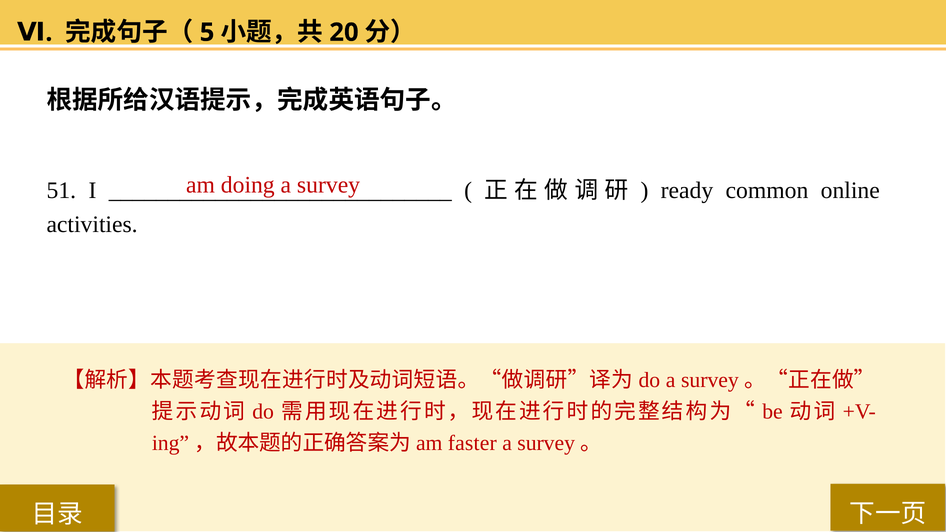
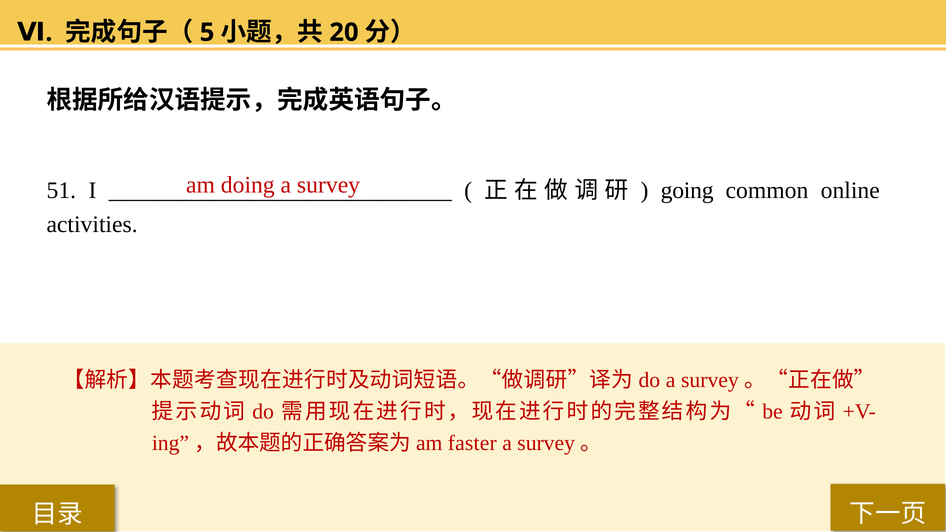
ready: ready -> going
